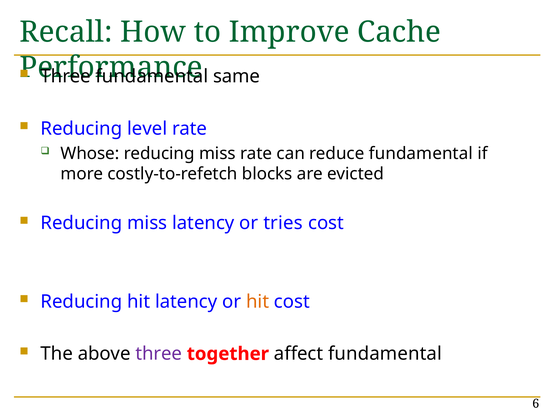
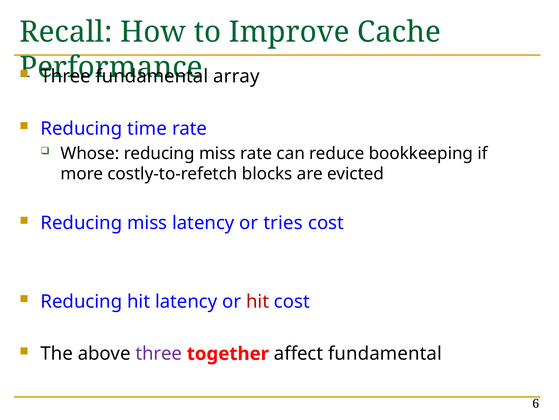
same: same -> array
level: level -> time
reduce fundamental: fundamental -> bookkeeping
hit at (258, 301) colour: orange -> red
